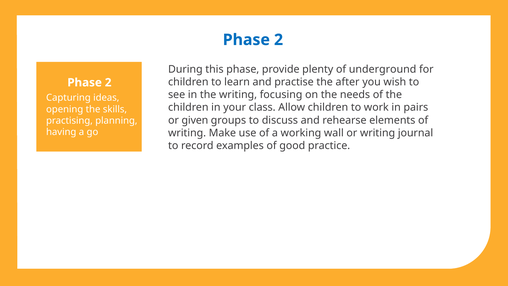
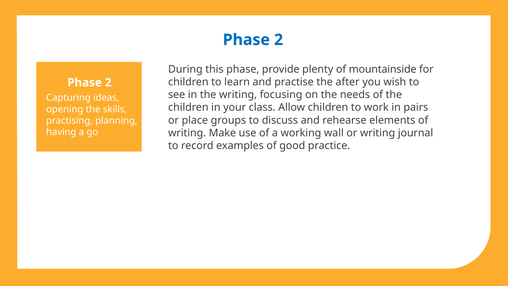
underground: underground -> mountainside
given: given -> place
